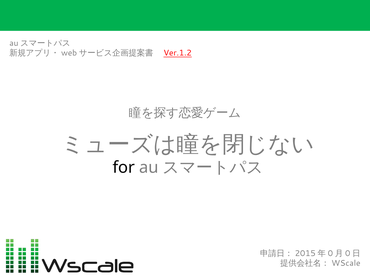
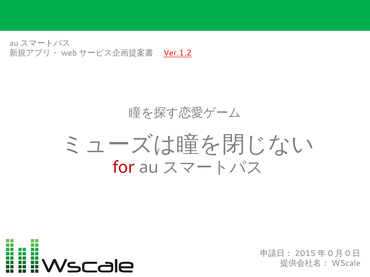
for colour: black -> red
